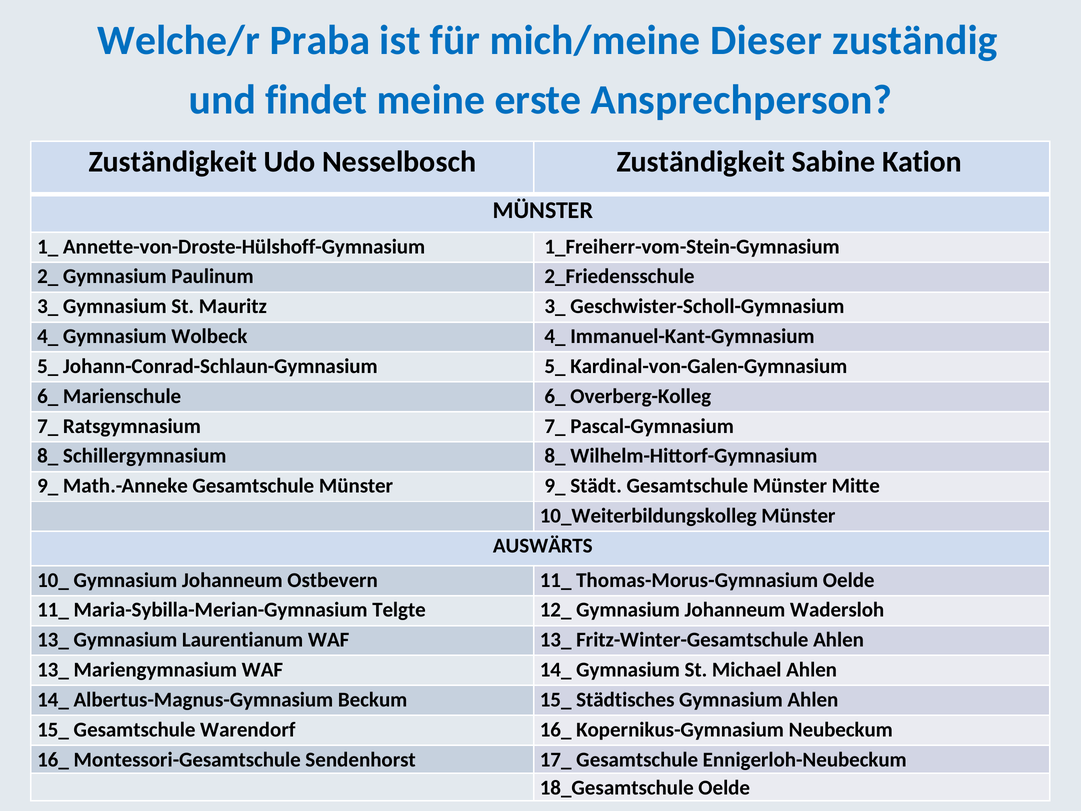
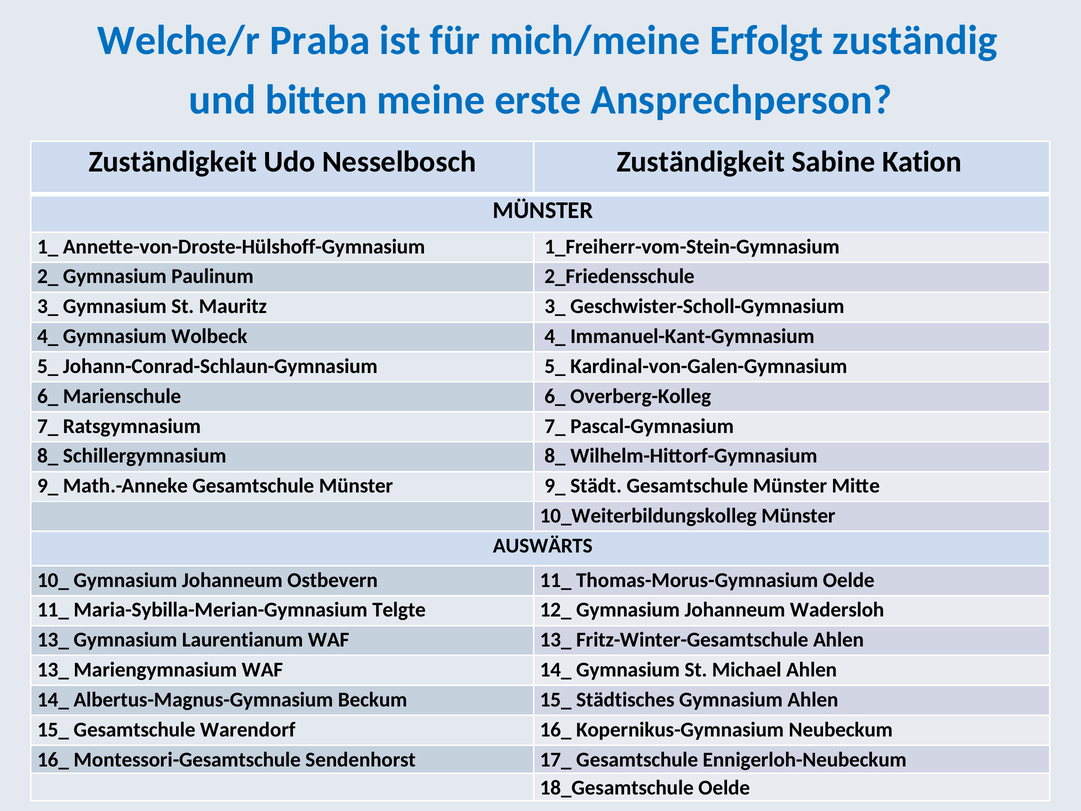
Dieser: Dieser -> Erfolgt
findet: findet -> bitten
